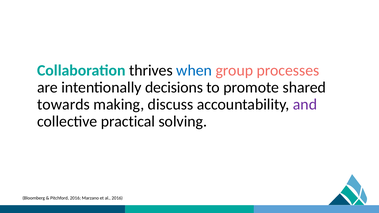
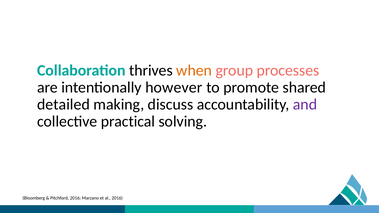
when colour: blue -> orange
decisions: decisions -> however
towards: towards -> detailed
